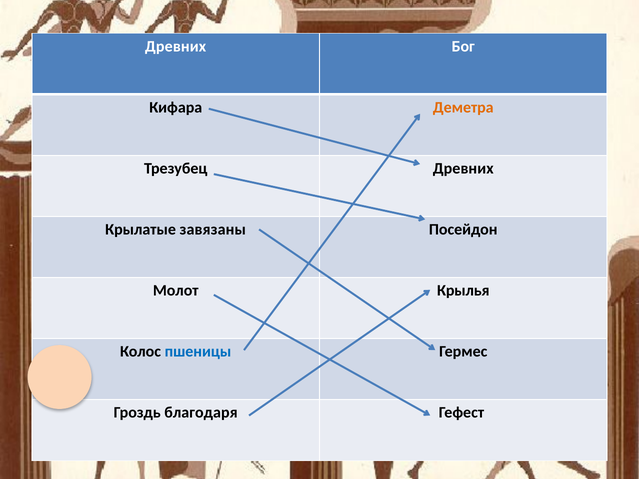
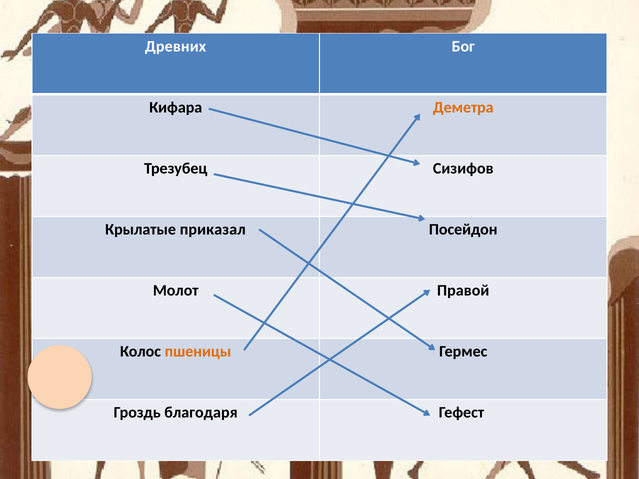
Трезубец Древних: Древних -> Сизифов
завязаны: завязаны -> приказал
Крылья: Крылья -> Правой
пшеницы colour: blue -> orange
